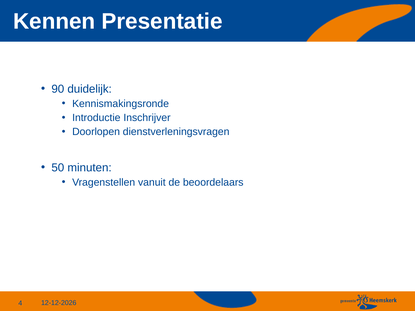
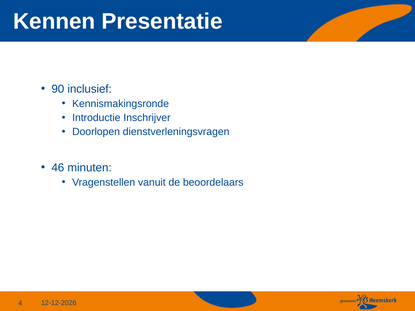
duidelijk: duidelijk -> inclusief
50: 50 -> 46
